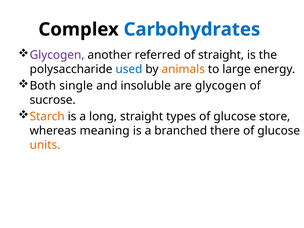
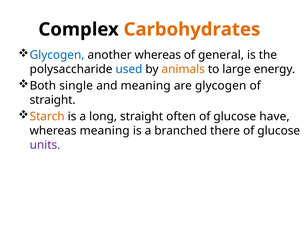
Carbohydrates colour: blue -> orange
Glycogen at (57, 55) colour: purple -> blue
another referred: referred -> whereas
of straight: straight -> general
and insoluble: insoluble -> meaning
sucrose at (53, 100): sucrose -> straight
types: types -> often
store: store -> have
units colour: orange -> purple
